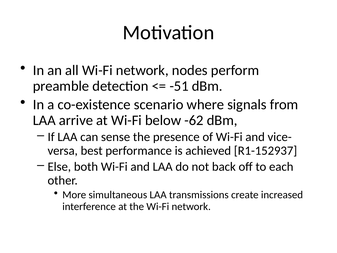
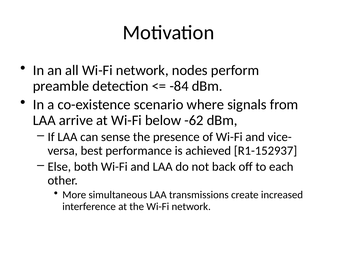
-51: -51 -> -84
